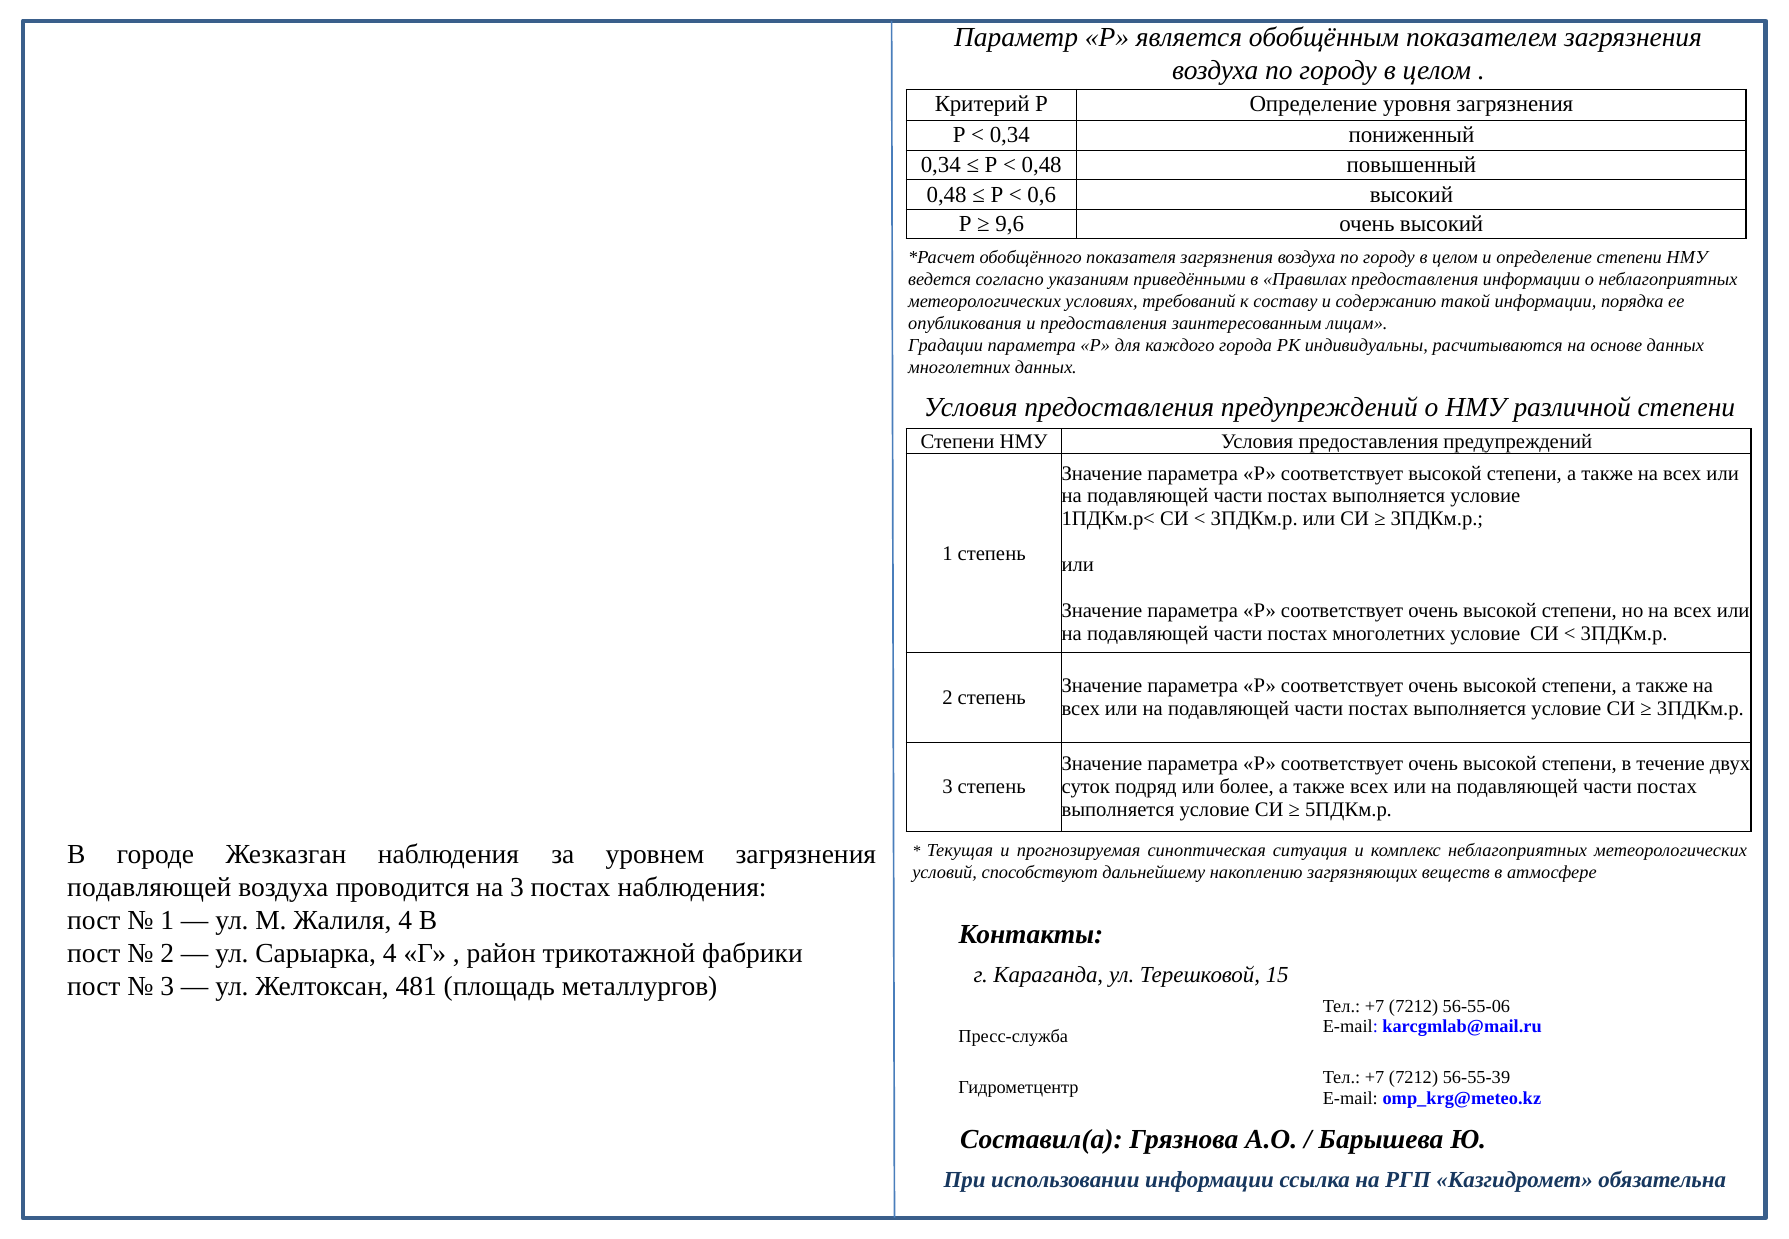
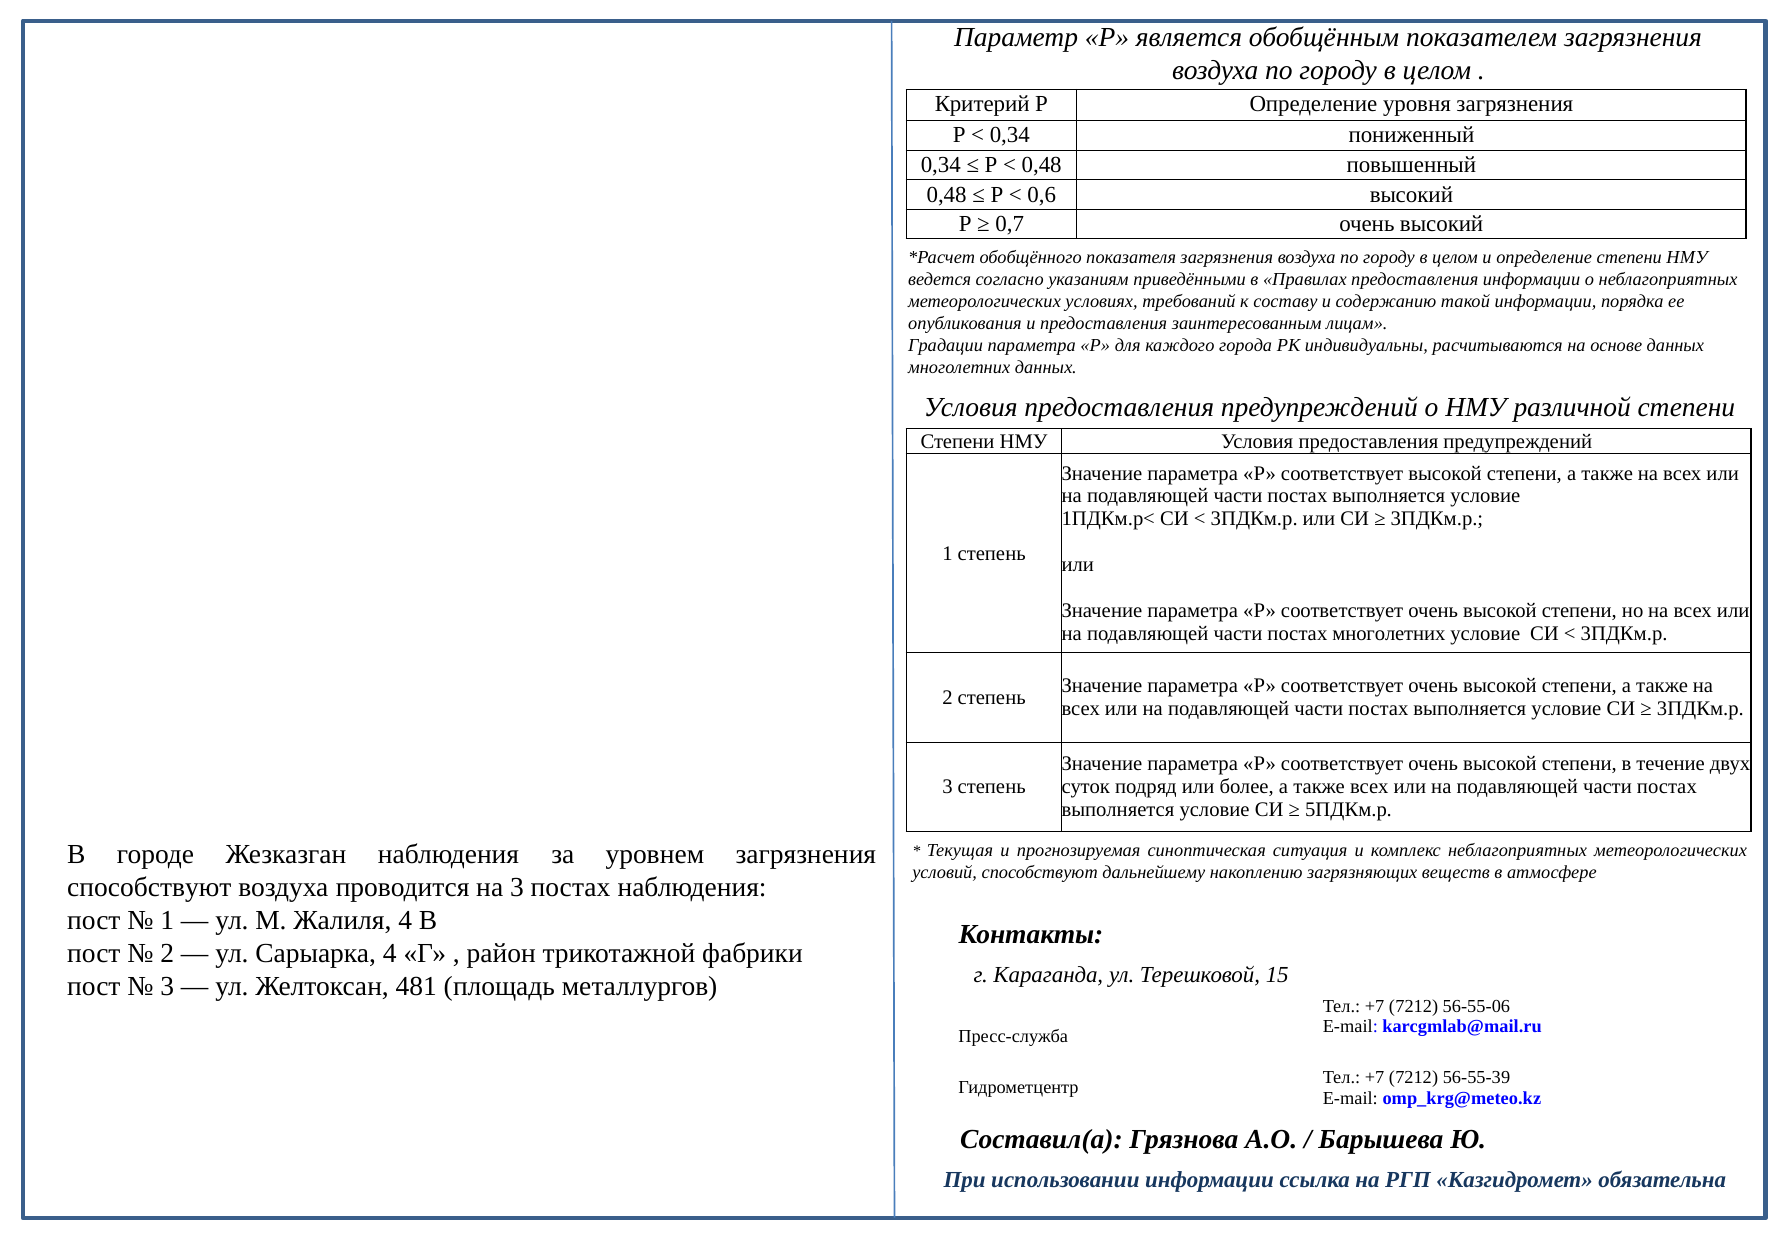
9,6: 9,6 -> 0,7
подавляющей at (149, 887): подавляющей -> способствуют
